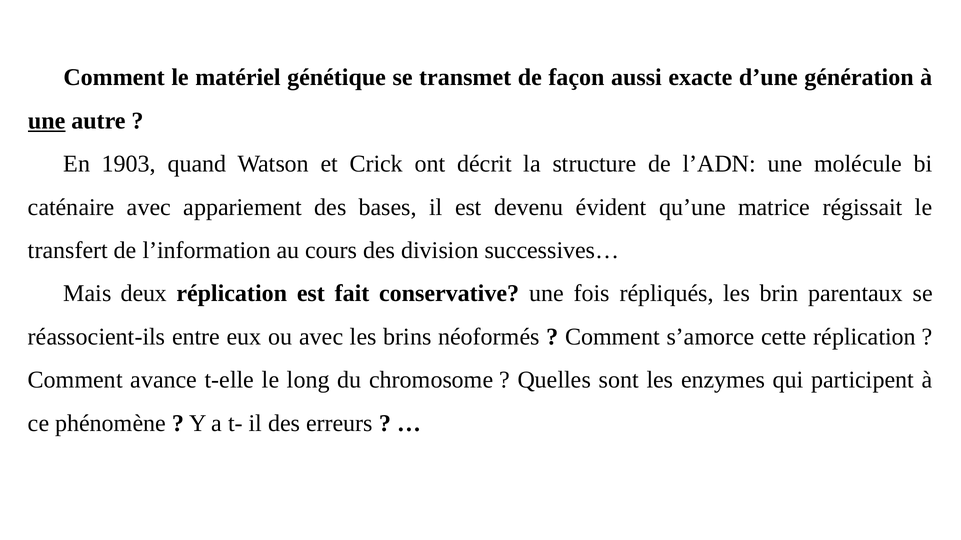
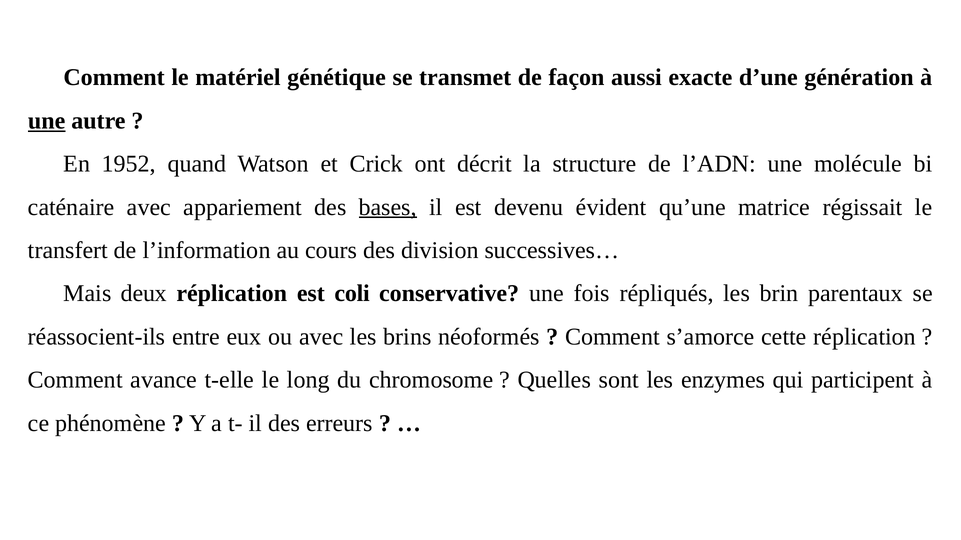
1903: 1903 -> 1952
bases underline: none -> present
fait: fait -> coli
